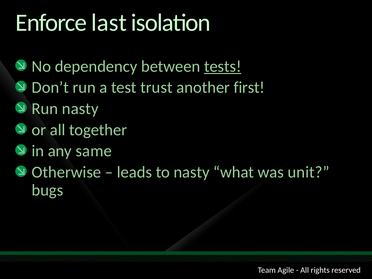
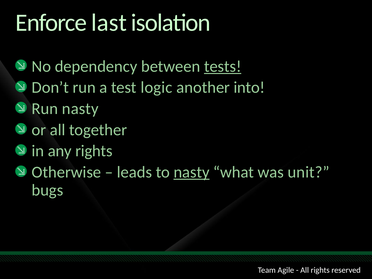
trust: trust -> logic
first: first -> into
any same: same -> rights
nasty at (192, 172) underline: none -> present
